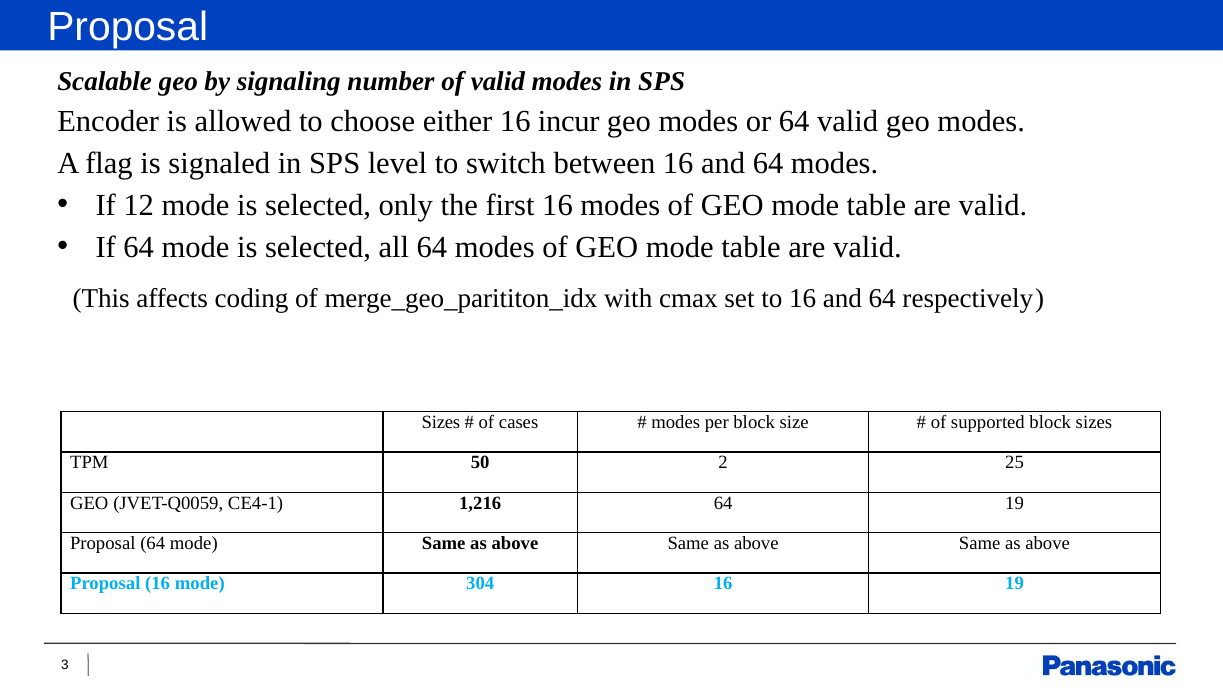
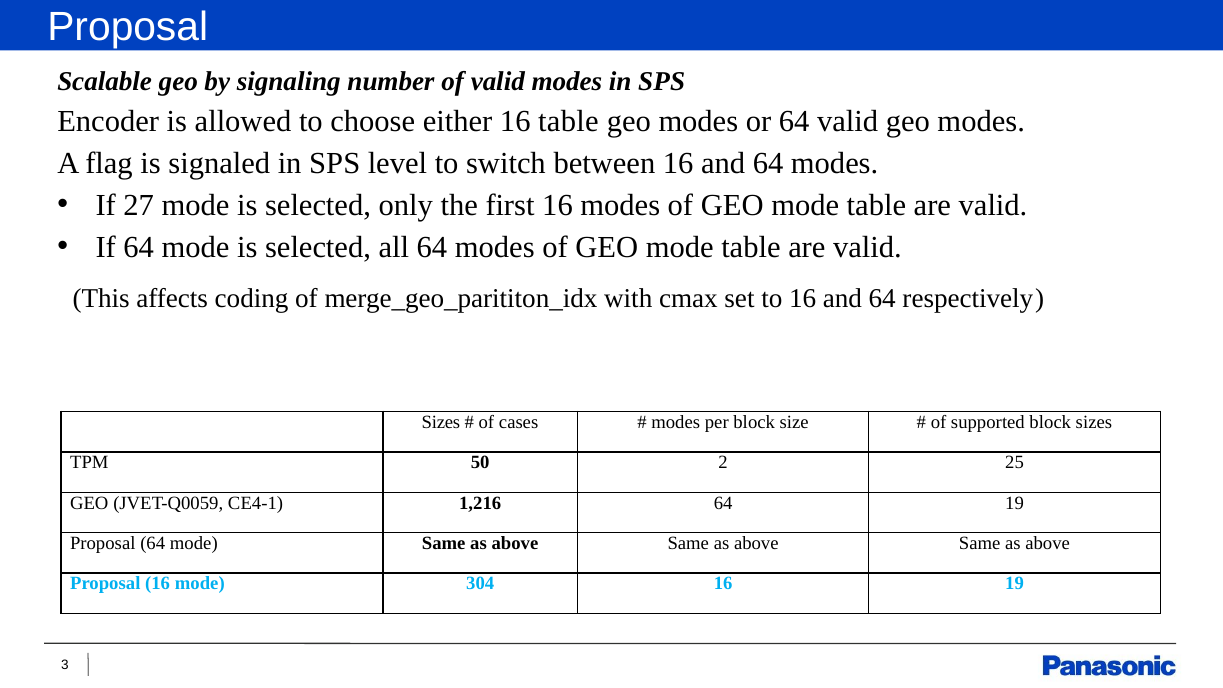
16 incur: incur -> table
12: 12 -> 27
